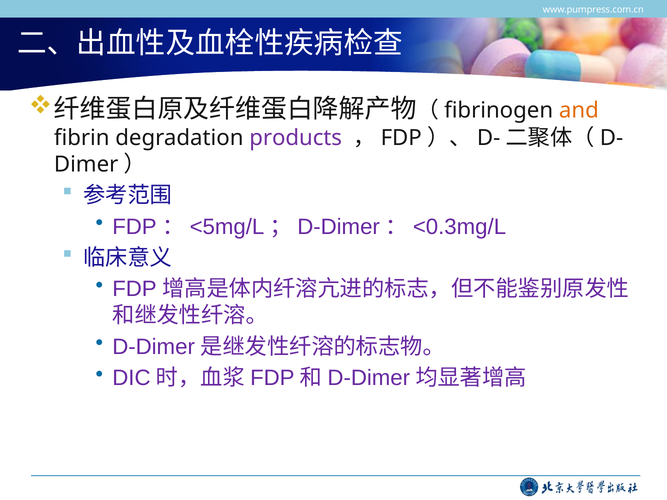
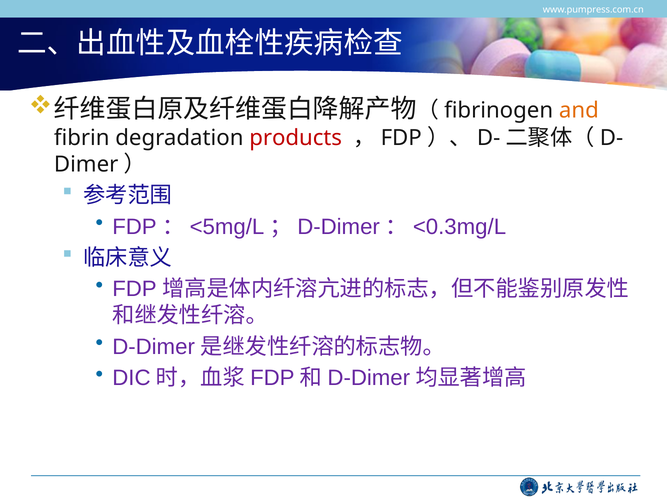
products colour: purple -> red
